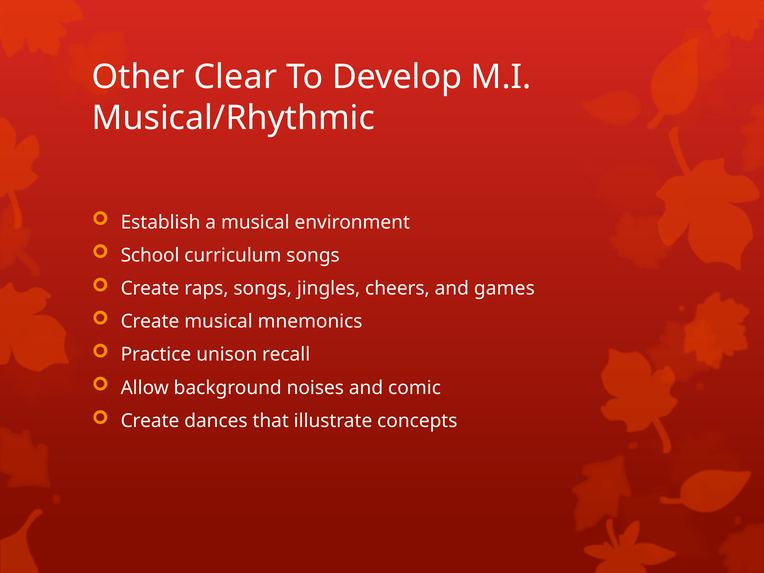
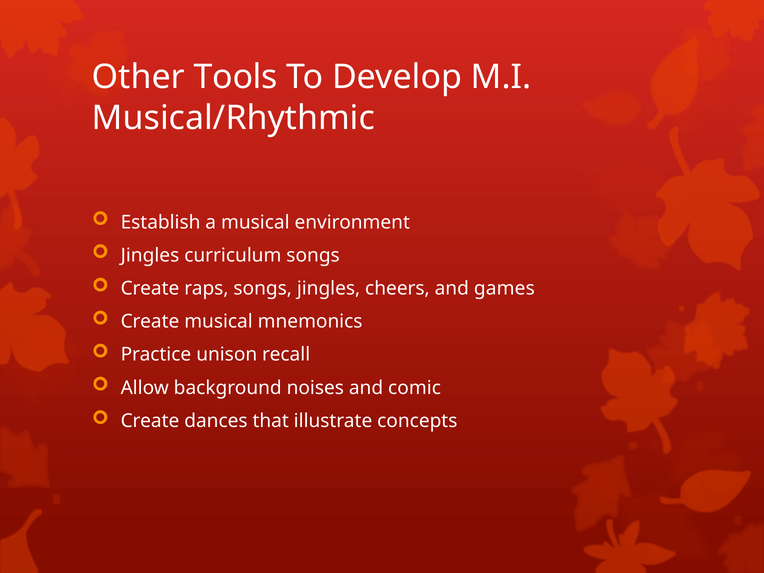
Clear: Clear -> Tools
School at (150, 255): School -> Jingles
